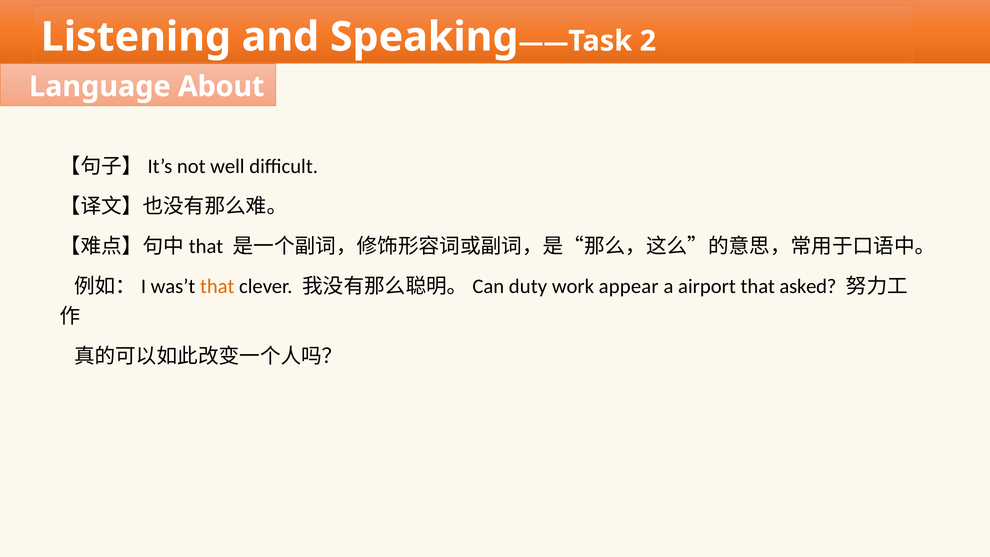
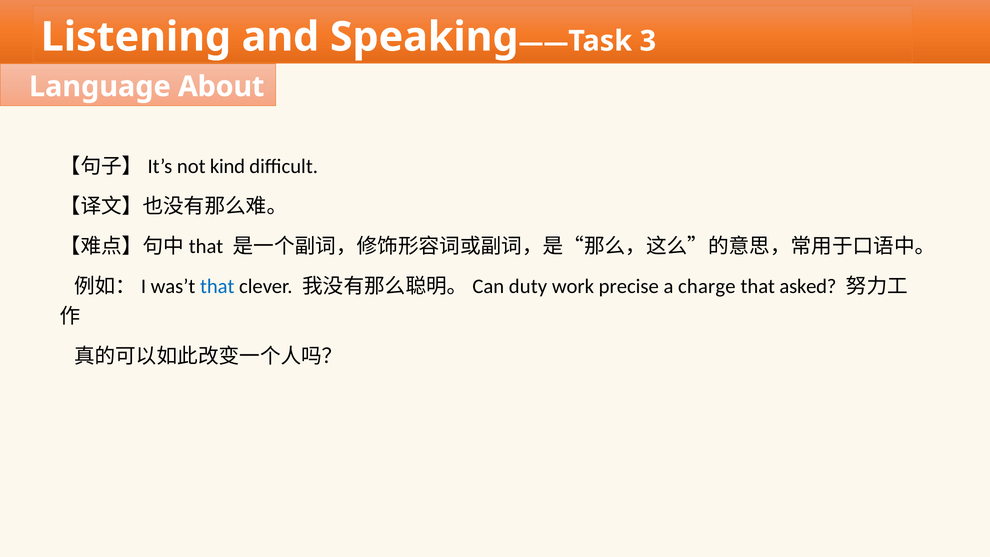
2: 2 -> 3
well: well -> kind
that at (217, 286) colour: orange -> blue
appear: appear -> precise
airport: airport -> charge
